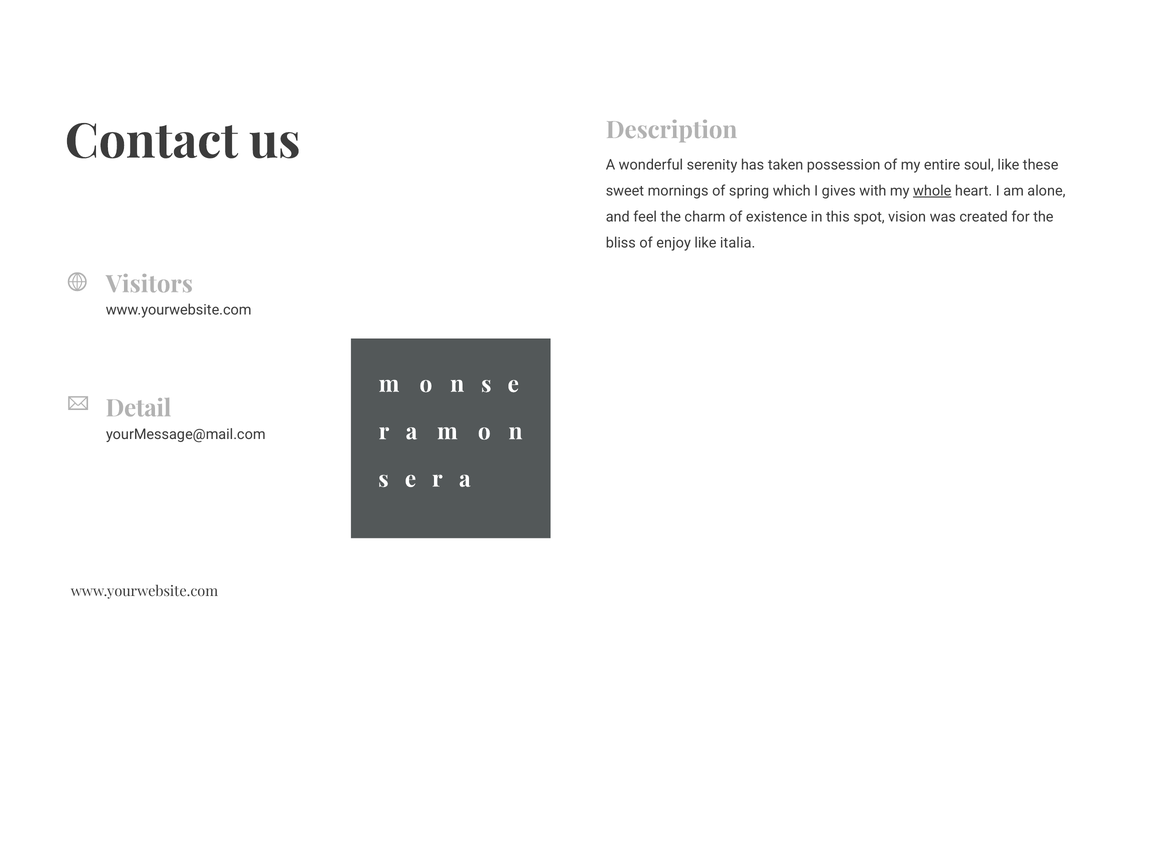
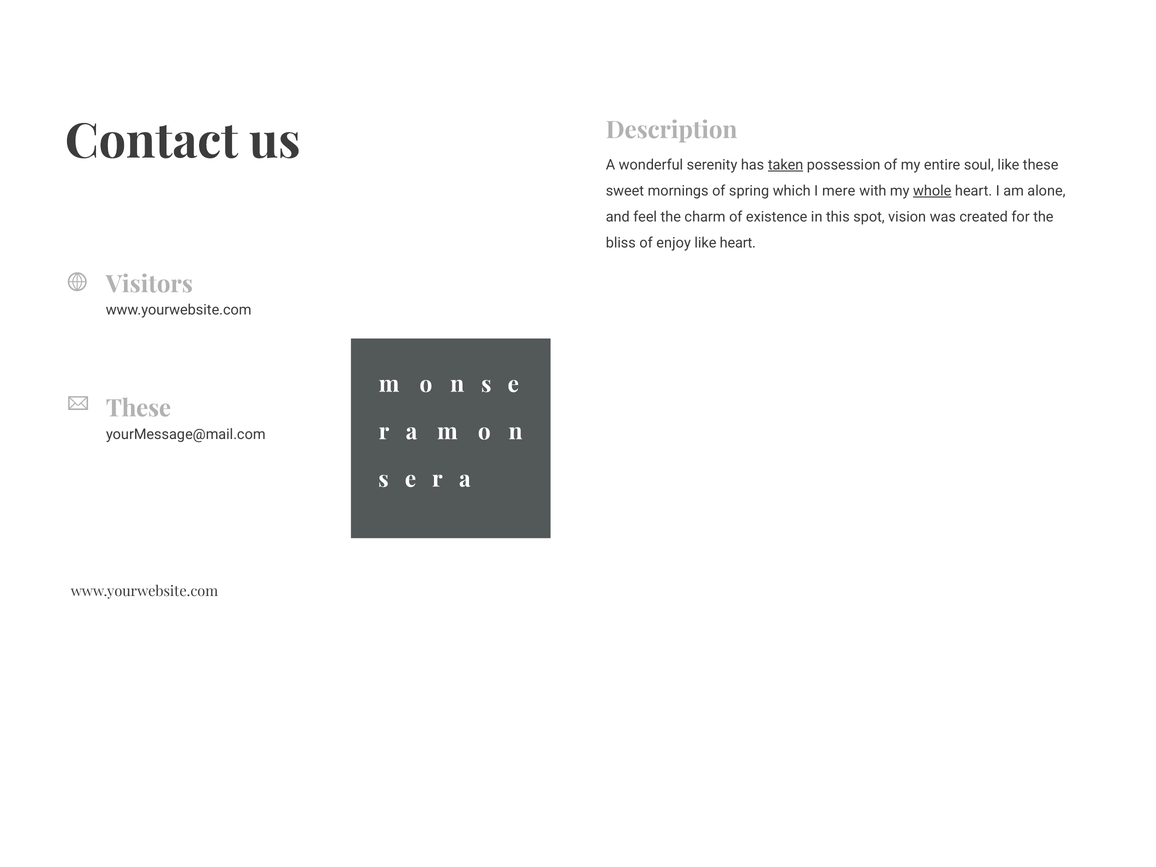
taken underline: none -> present
gives: gives -> mere
like italia: italia -> heart
Detail at (138, 408): Detail -> These
